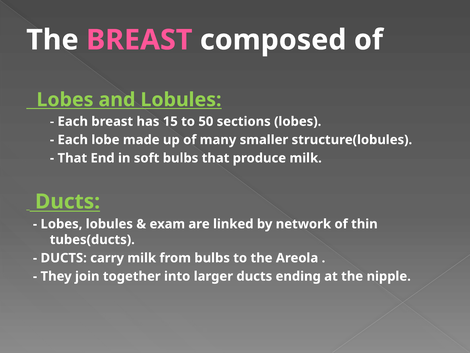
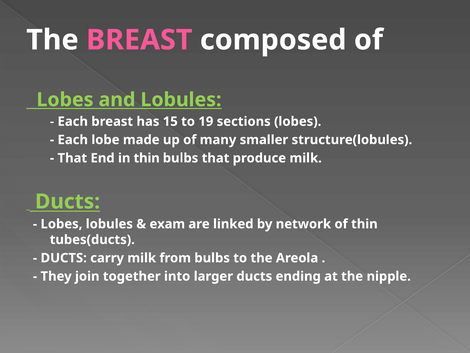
50: 50 -> 19
in soft: soft -> thin
